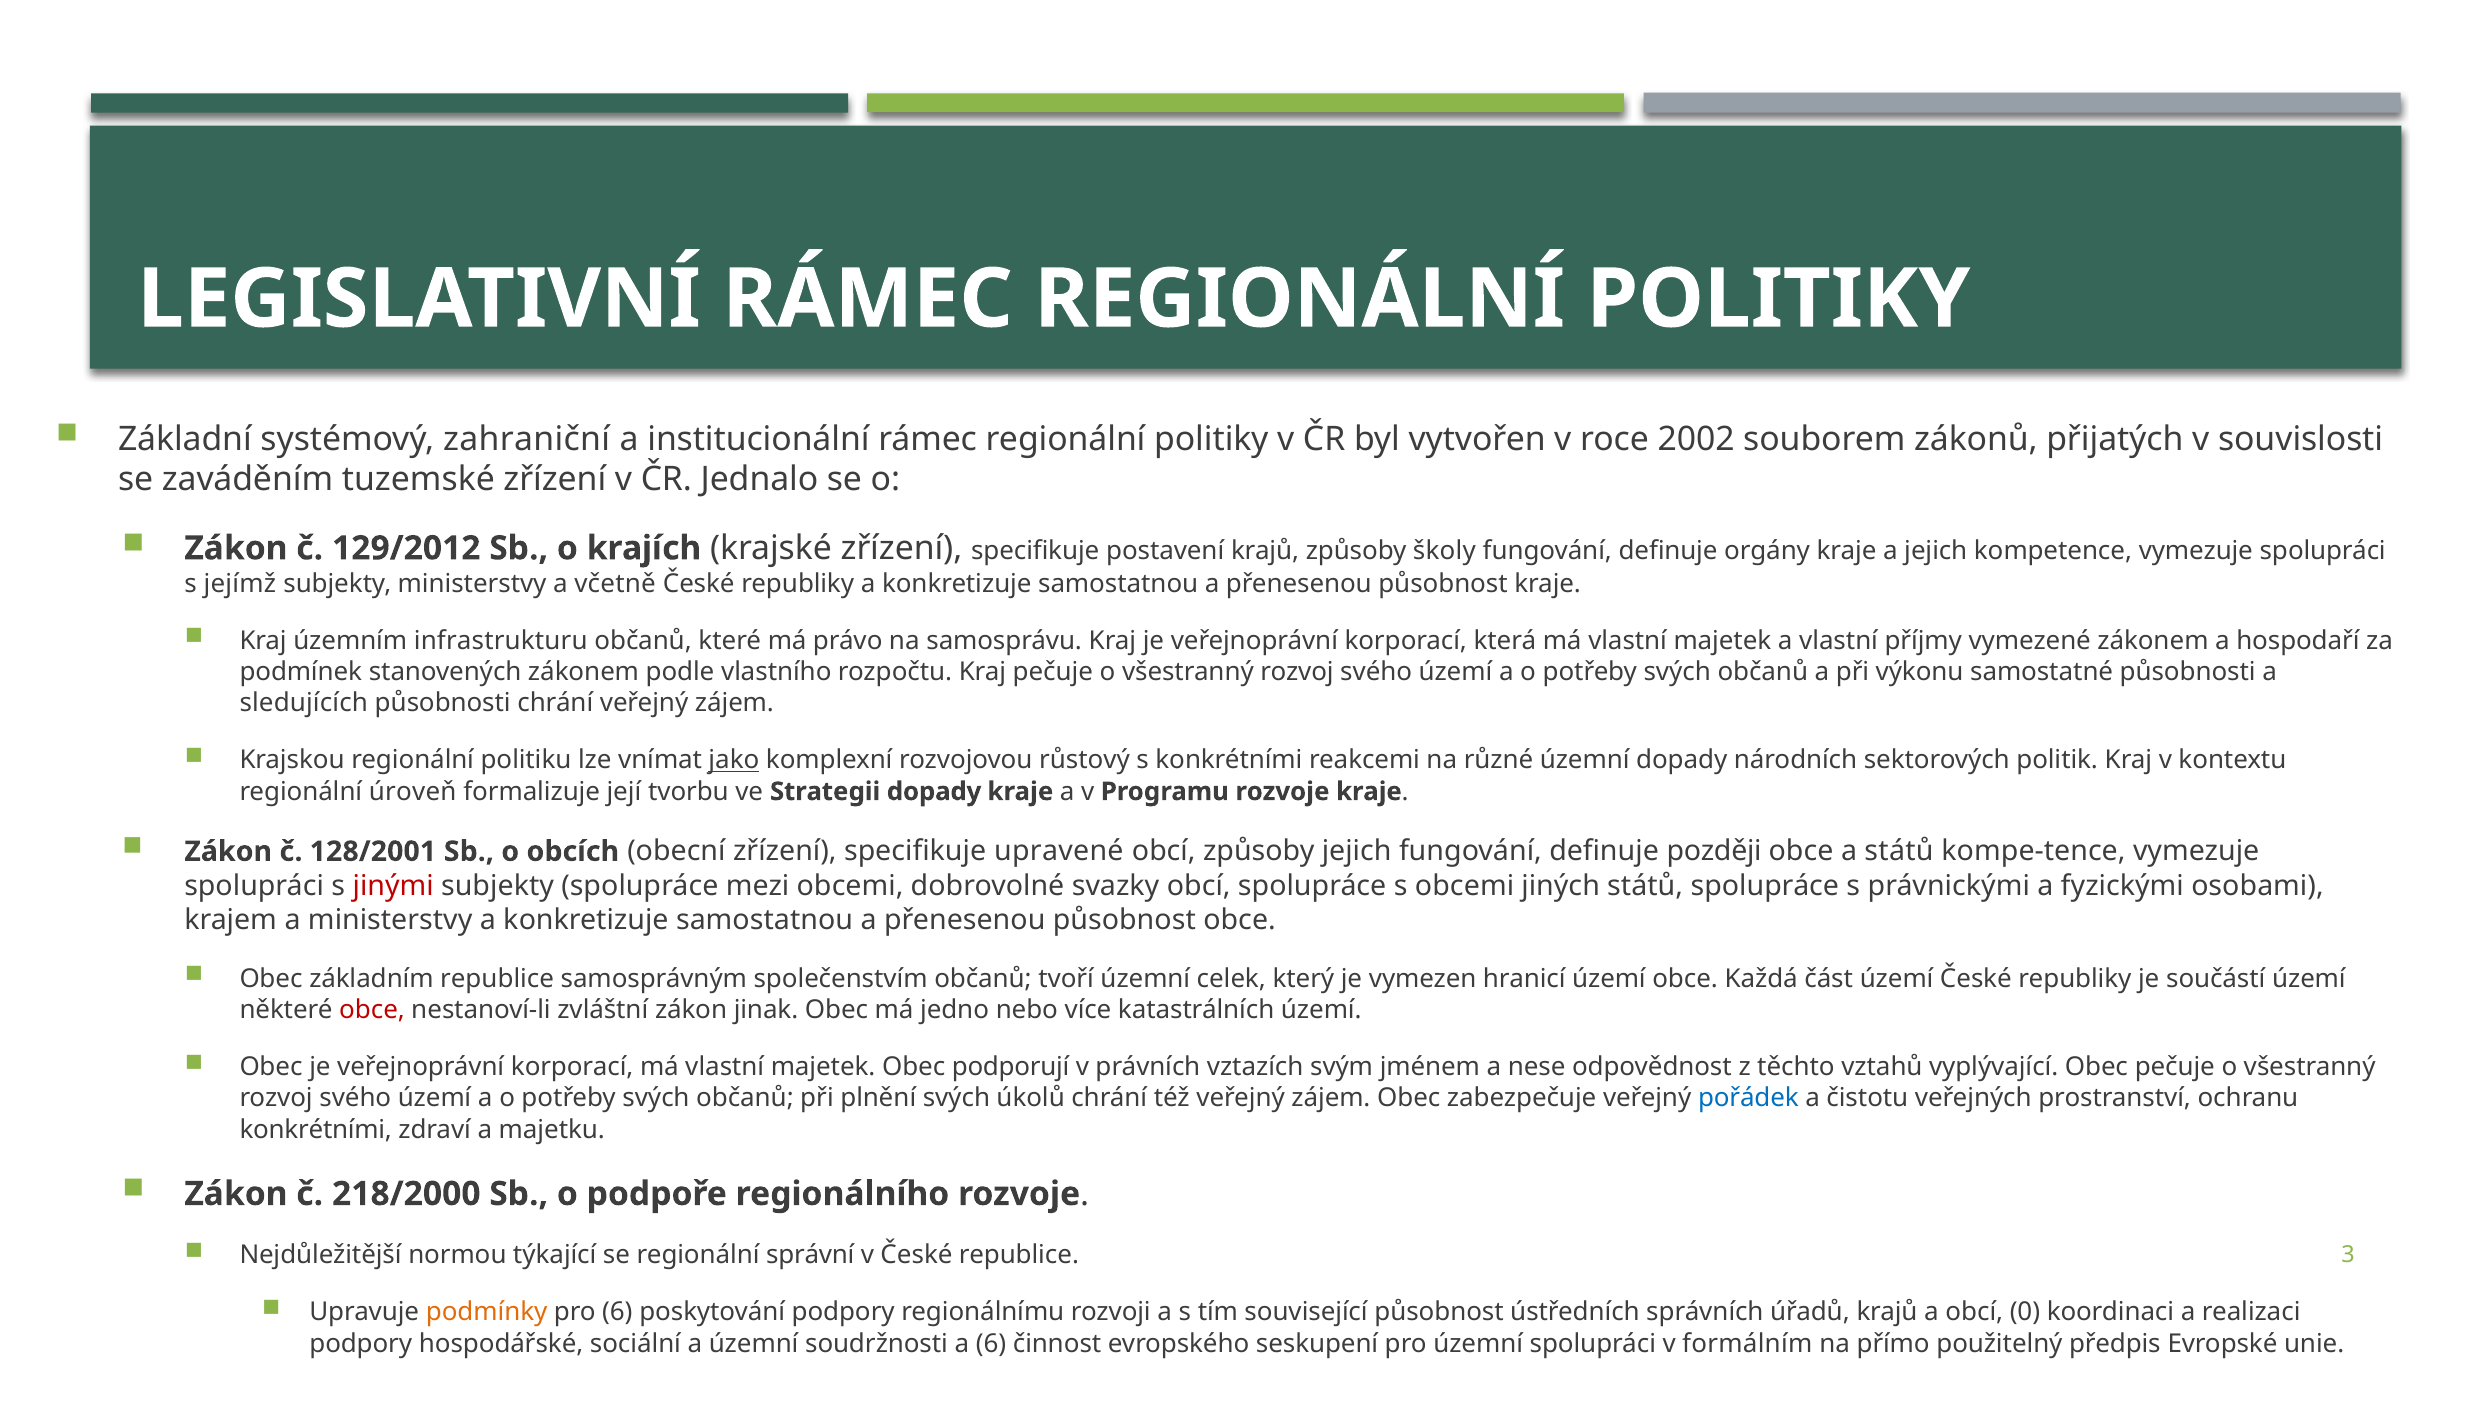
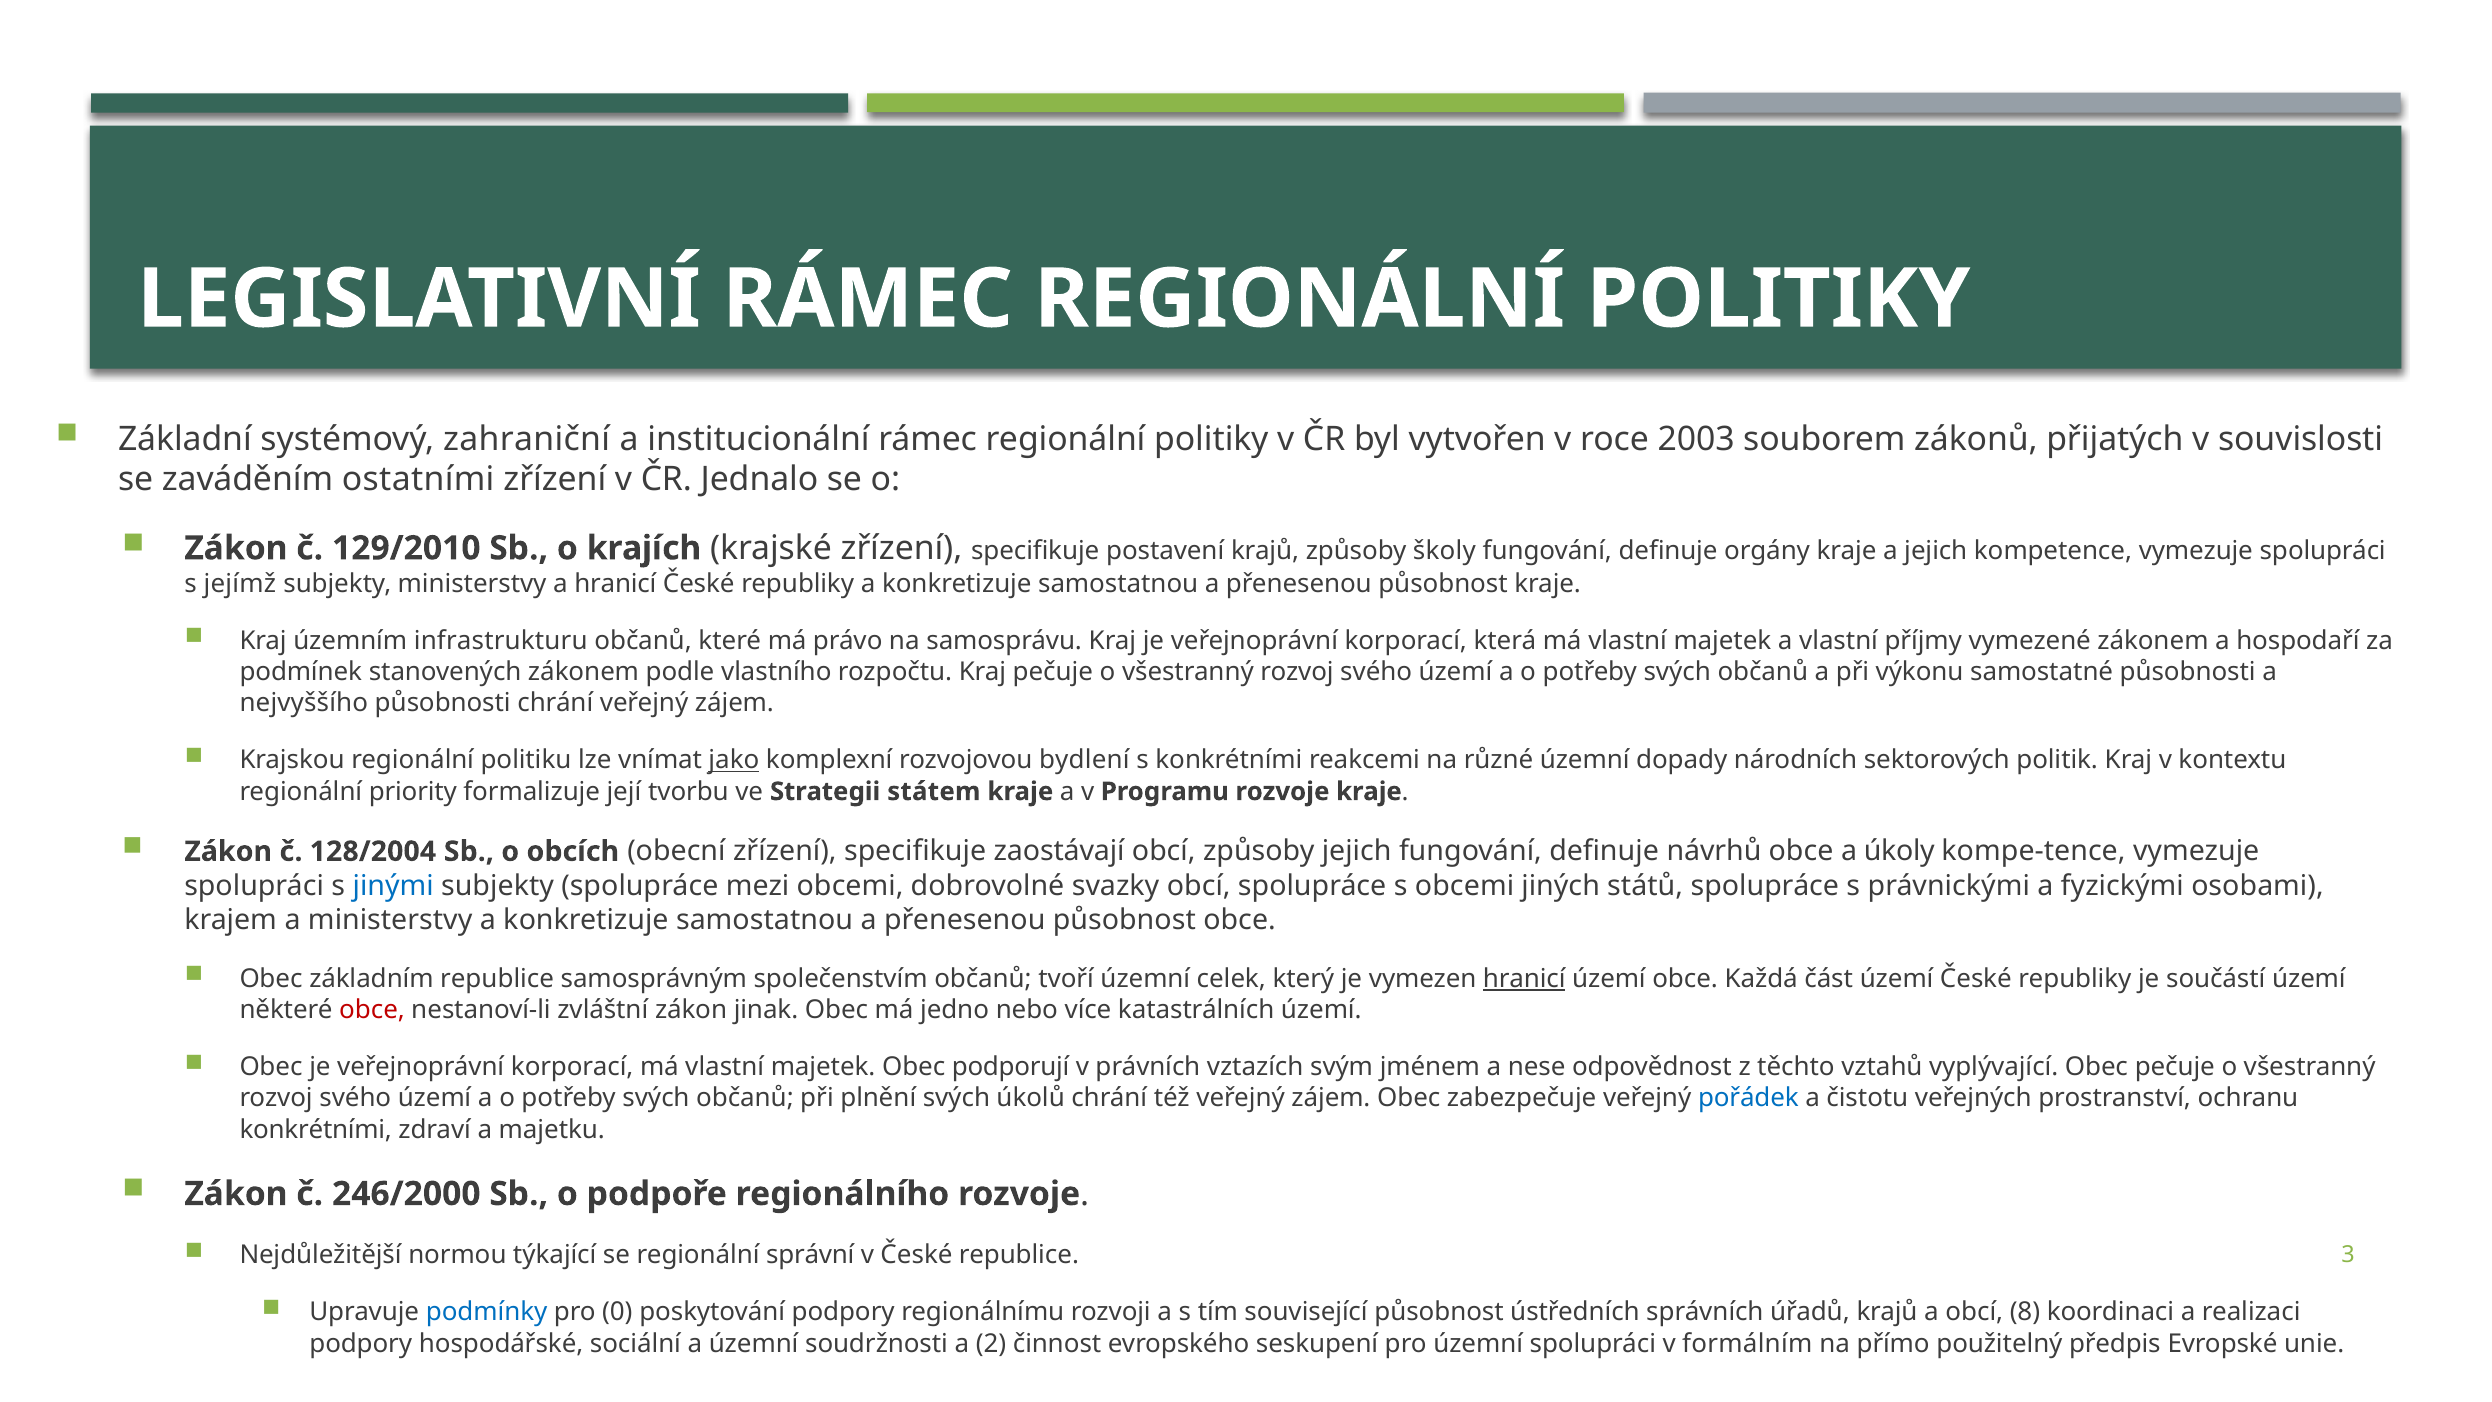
2002: 2002 -> 2003
tuzemské: tuzemské -> ostatními
129/2012: 129/2012 -> 129/2010
a včetně: včetně -> hranicí
sledujících: sledujících -> nejvyššího
růstový: růstový -> bydlení
úroveň: úroveň -> priority
Strategii dopady: dopady -> státem
128/2001: 128/2001 -> 128/2004
upravené: upravené -> zaostávají
později: později -> návrhů
a států: států -> úkoly
jinými colour: red -> blue
hranicí at (1524, 978) underline: none -> present
218/2000: 218/2000 -> 246/2000
podmínky colour: orange -> blue
pro 6: 6 -> 0
0: 0 -> 8
a 6: 6 -> 2
